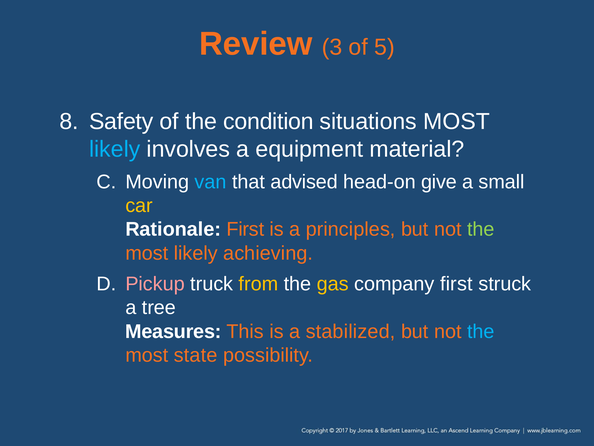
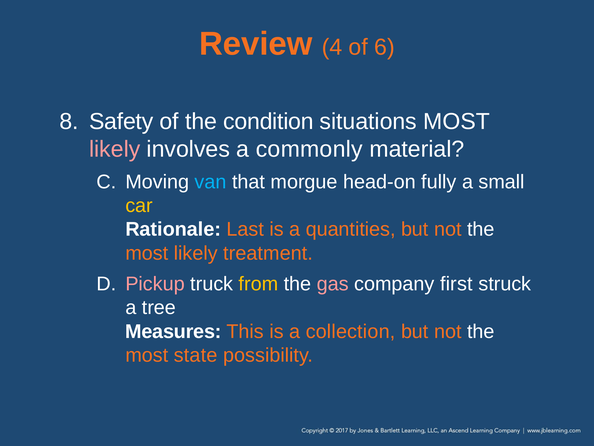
3: 3 -> 4
5: 5 -> 6
likely at (115, 149) colour: light blue -> pink
equipment: equipment -> commonly
advised: advised -> morgue
give: give -> fully
Rationale First: First -> Last
principles: principles -> quantities
the at (481, 229) colour: light green -> white
achieving: achieving -> treatment
gas colour: yellow -> pink
stabilized: stabilized -> collection
the at (481, 331) colour: light blue -> white
